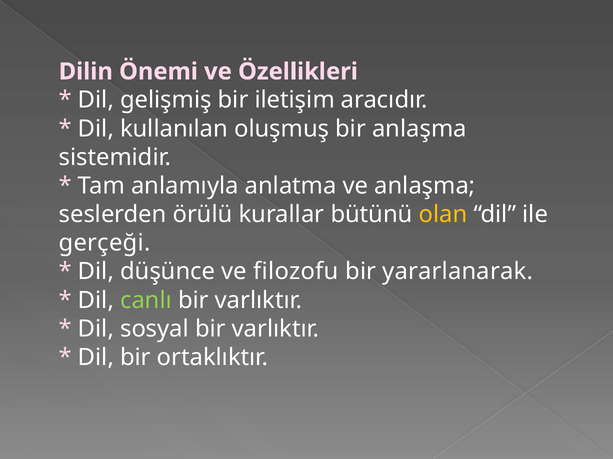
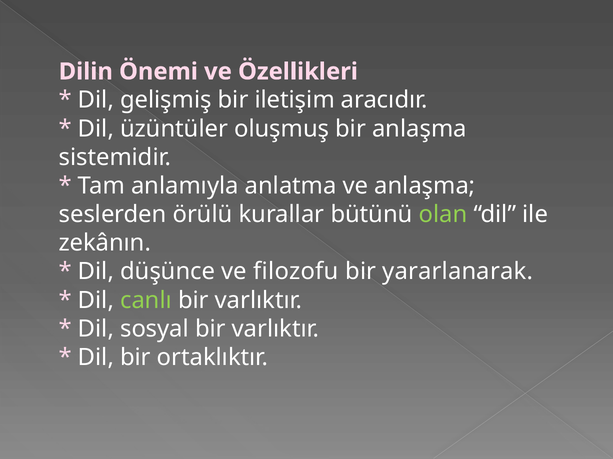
kullanılan: kullanılan -> üzüntüler
olan colour: yellow -> light green
gerçeği: gerçeği -> zekânın
